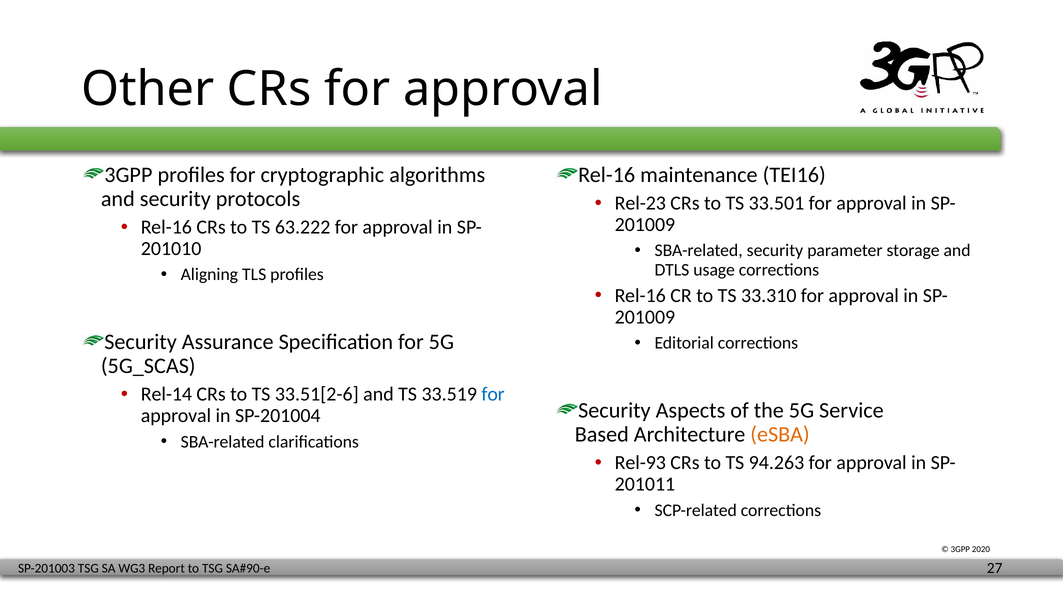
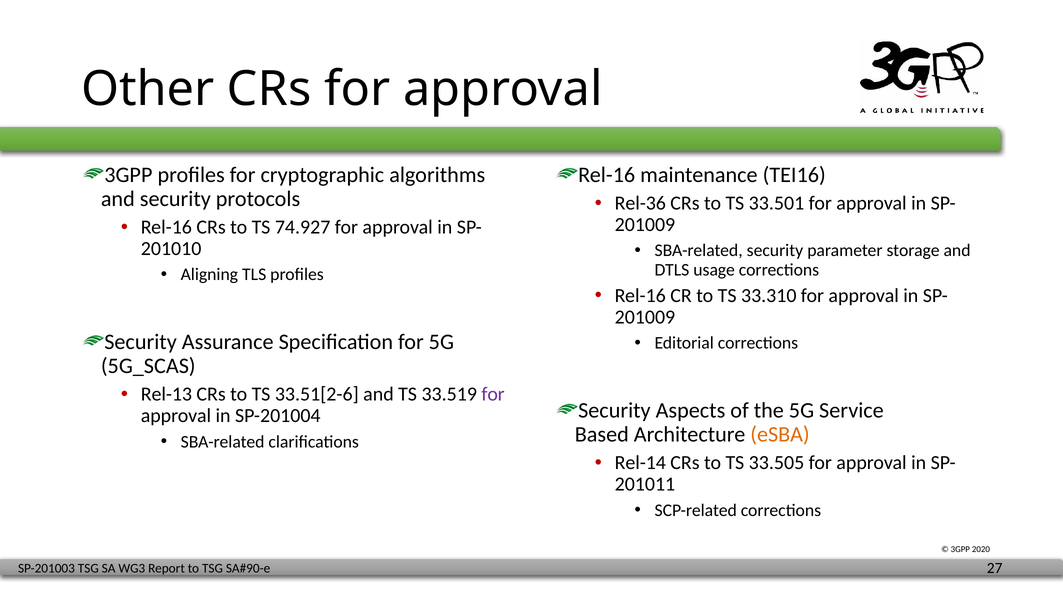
Rel-23: Rel-23 -> Rel-36
63.222: 63.222 -> 74.927
Rel-14: Rel-14 -> Rel-13
for at (493, 394) colour: blue -> purple
Rel-93: Rel-93 -> Rel-14
94.263: 94.263 -> 33.505
